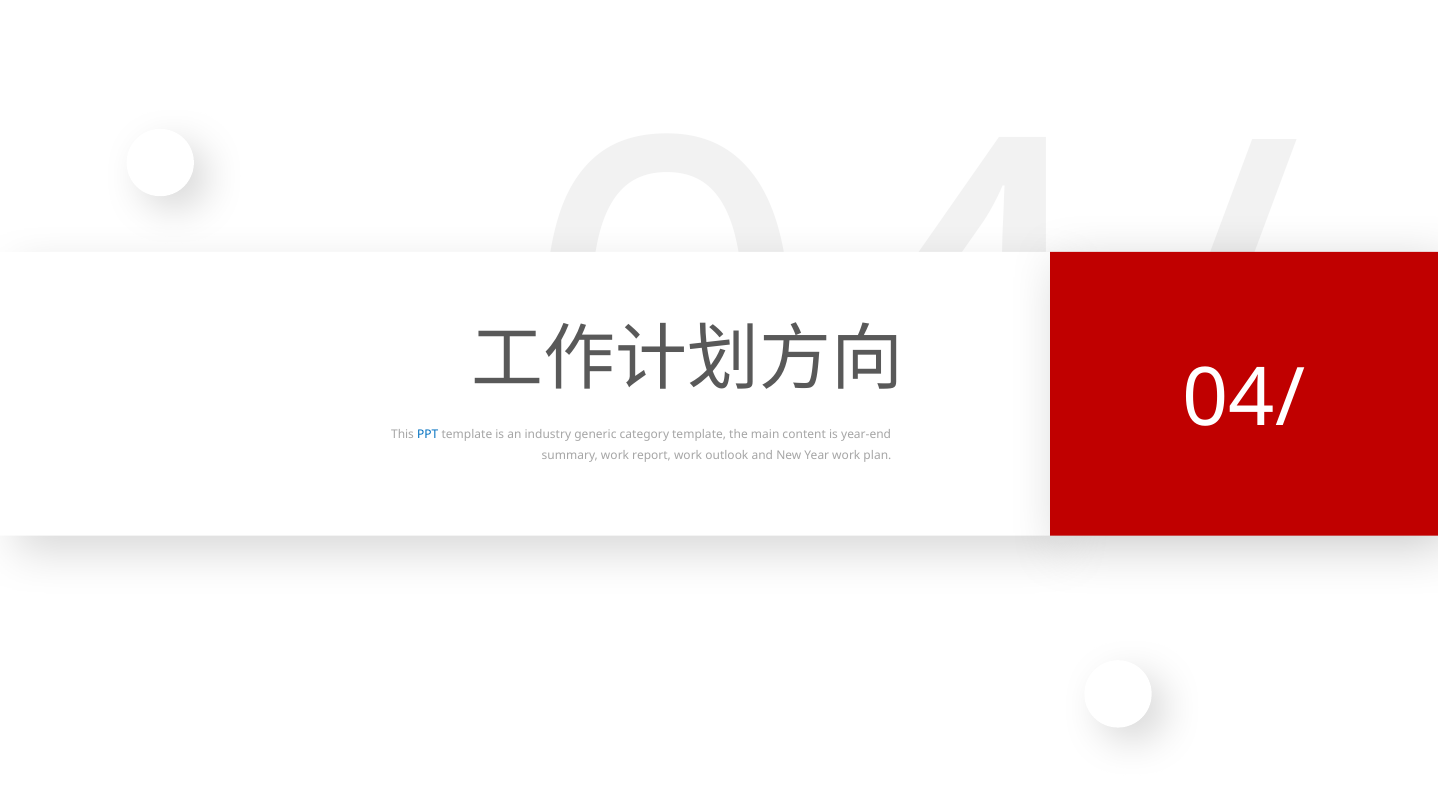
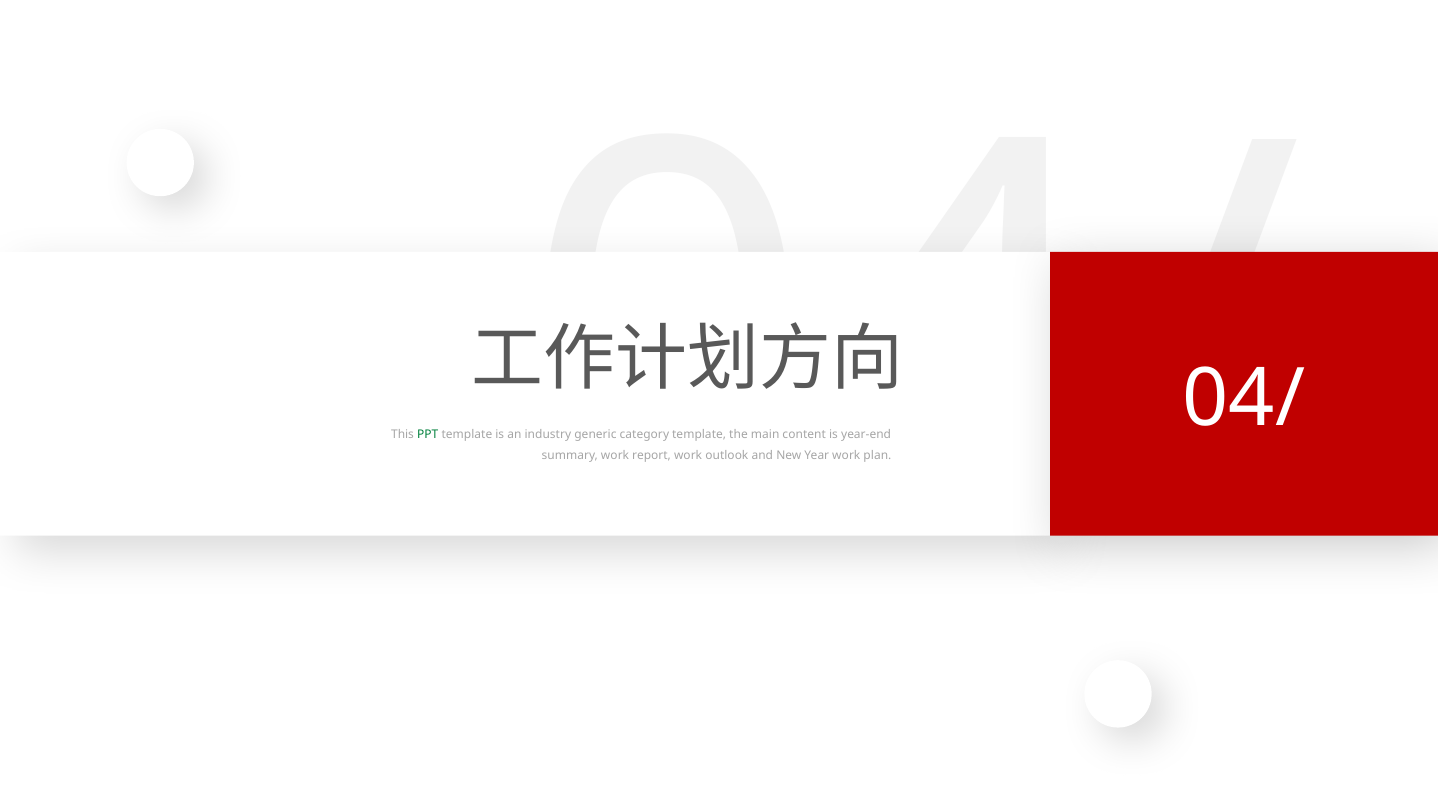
PPT colour: blue -> green
